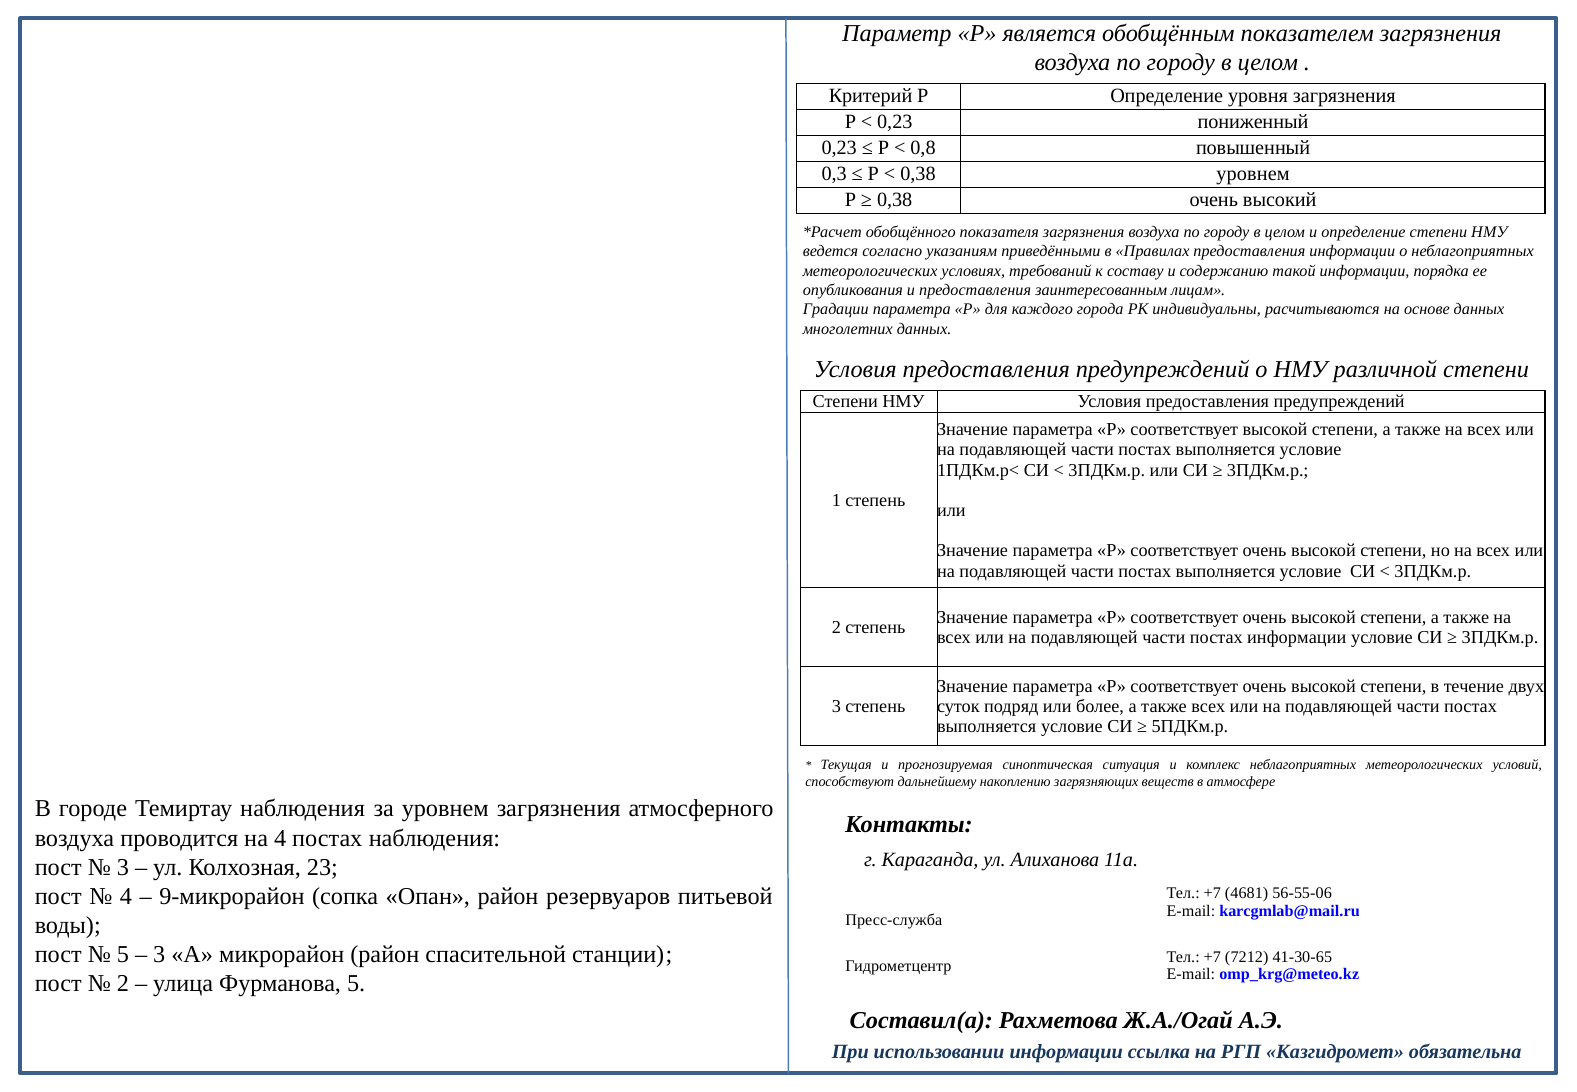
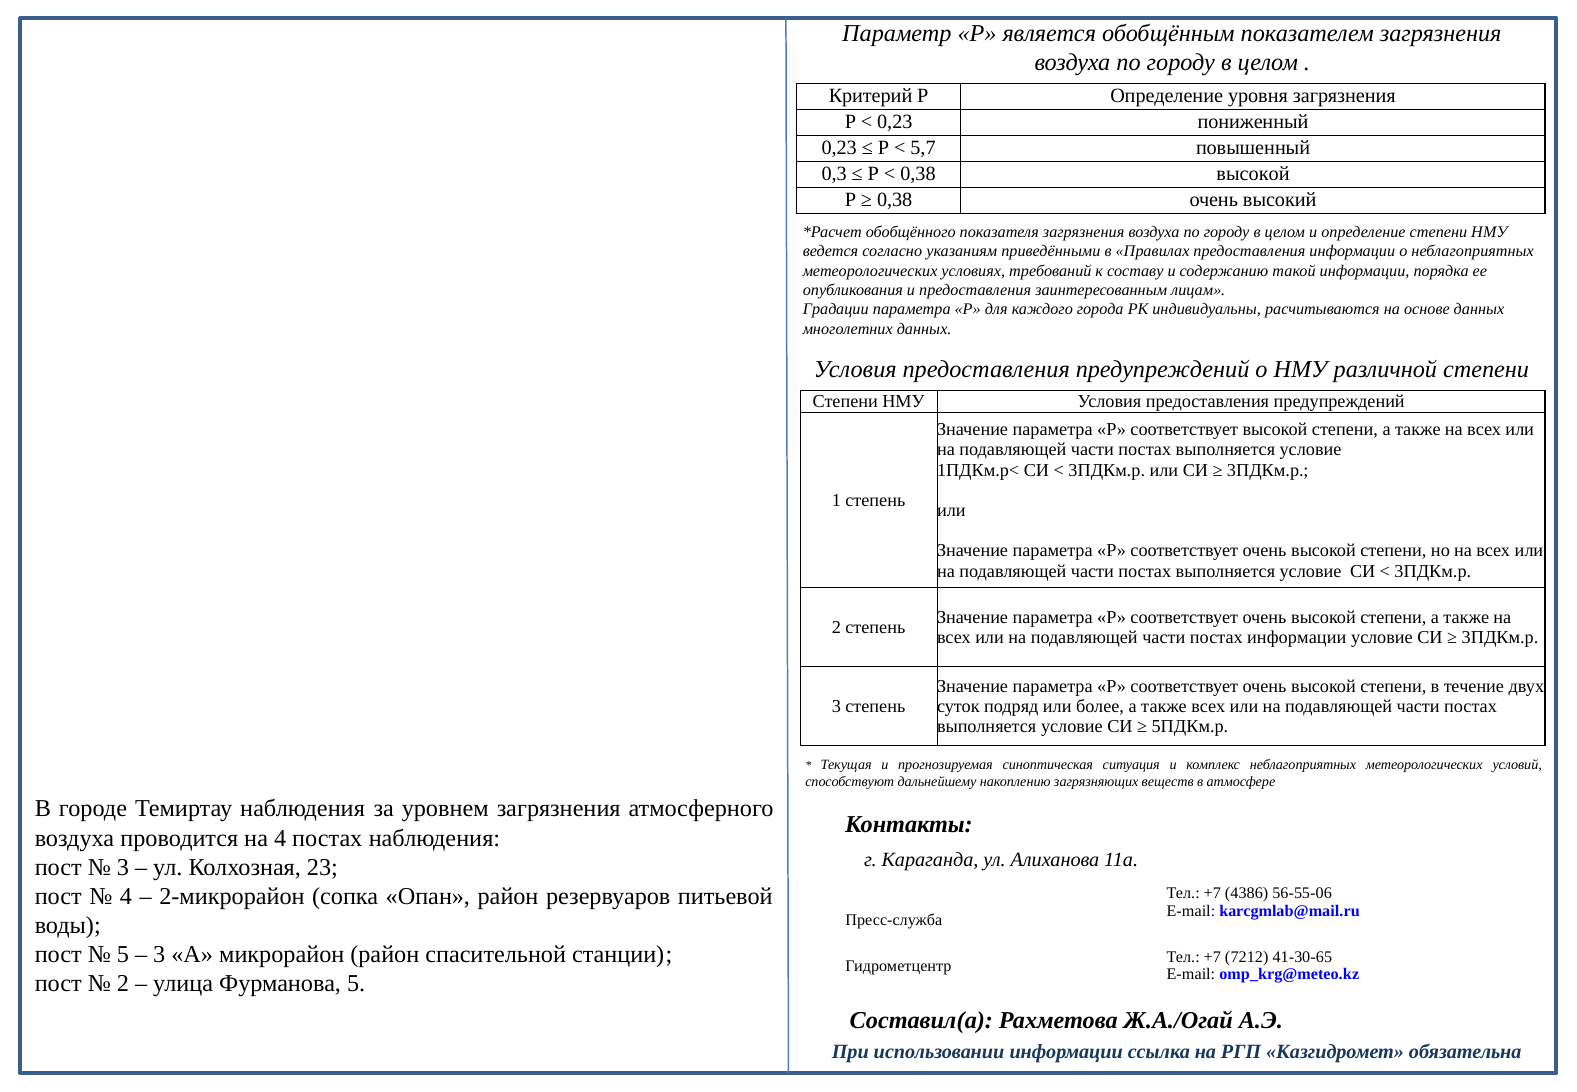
0,8: 0,8 -> 5,7
0,38 уровнем: уровнем -> высокой
9-микрорайон: 9-микрорайон -> 2-микрорайон
4681: 4681 -> 4386
